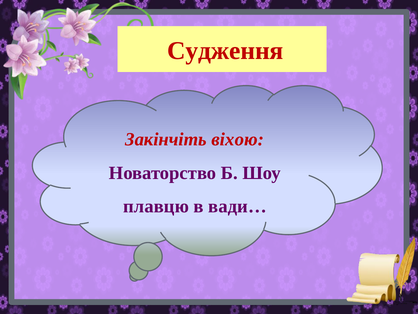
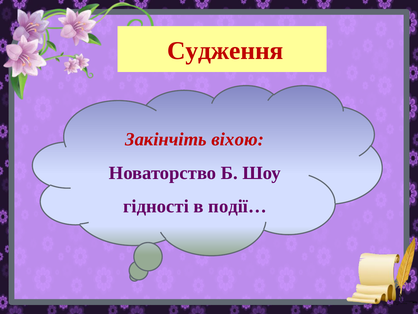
плавцю: плавцю -> гідності
вади…: вади… -> події…
